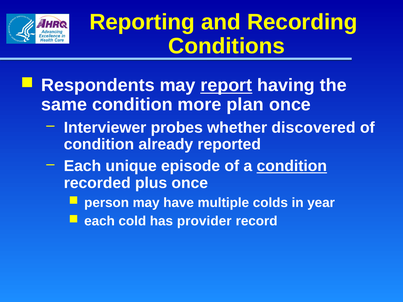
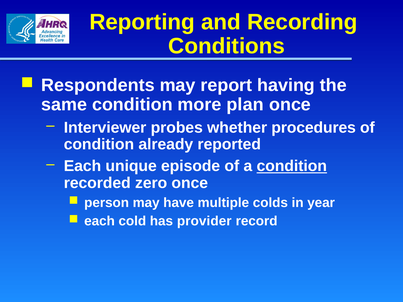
report underline: present -> none
discovered: discovered -> procedures
plus: plus -> zero
